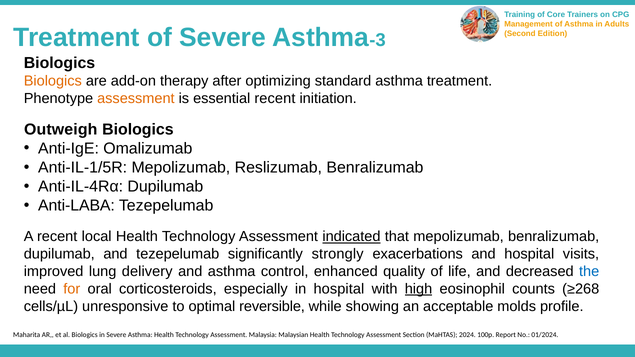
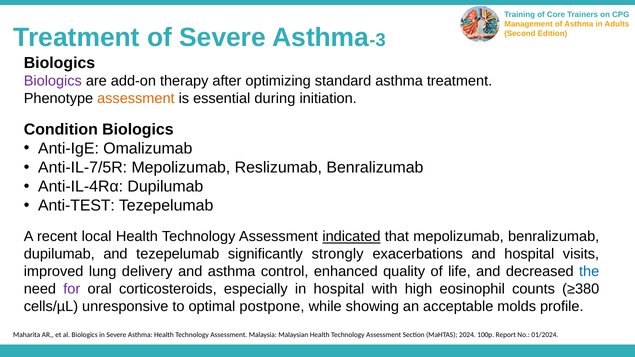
Biologics at (53, 81) colour: orange -> purple
essential recent: recent -> during
Outweigh: Outweigh -> Condition
Anti-IL-1/5R: Anti-IL-1/5R -> Anti-IL-7/5R
Anti-LABA: Anti-LABA -> Anti-TEST
for colour: orange -> purple
high underline: present -> none
≥268: ≥268 -> ≥380
reversible: reversible -> postpone
